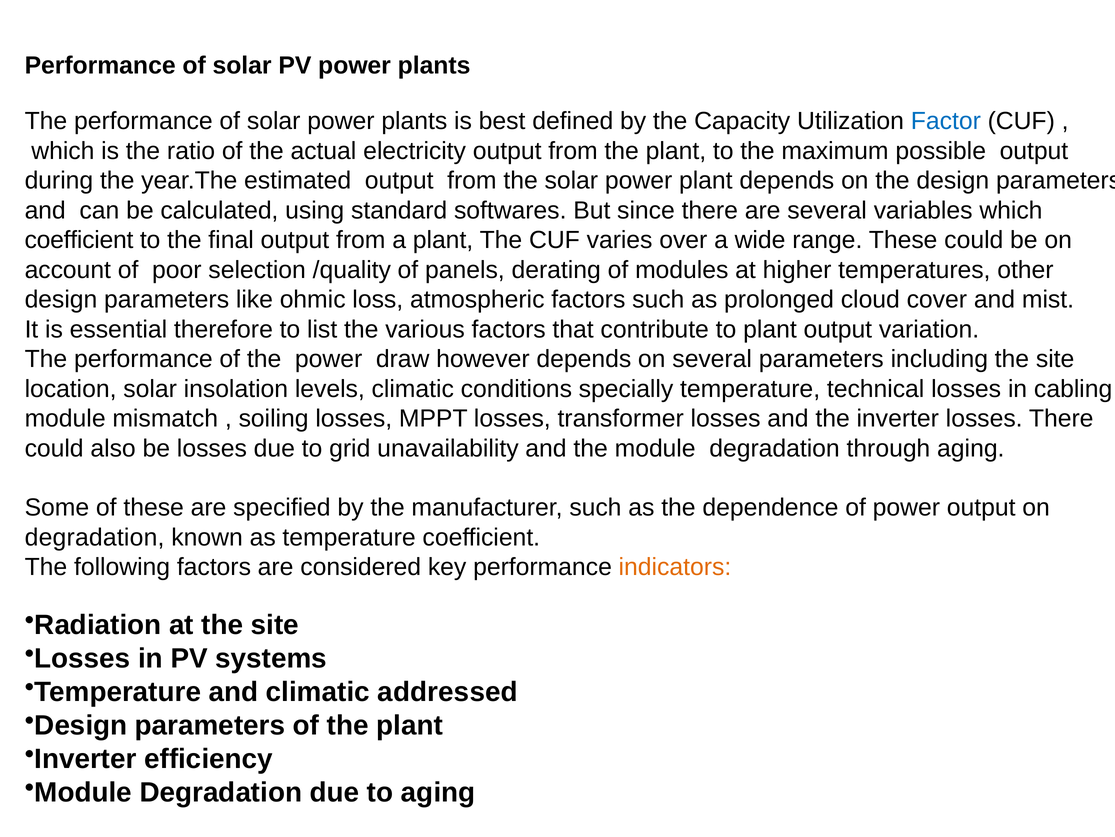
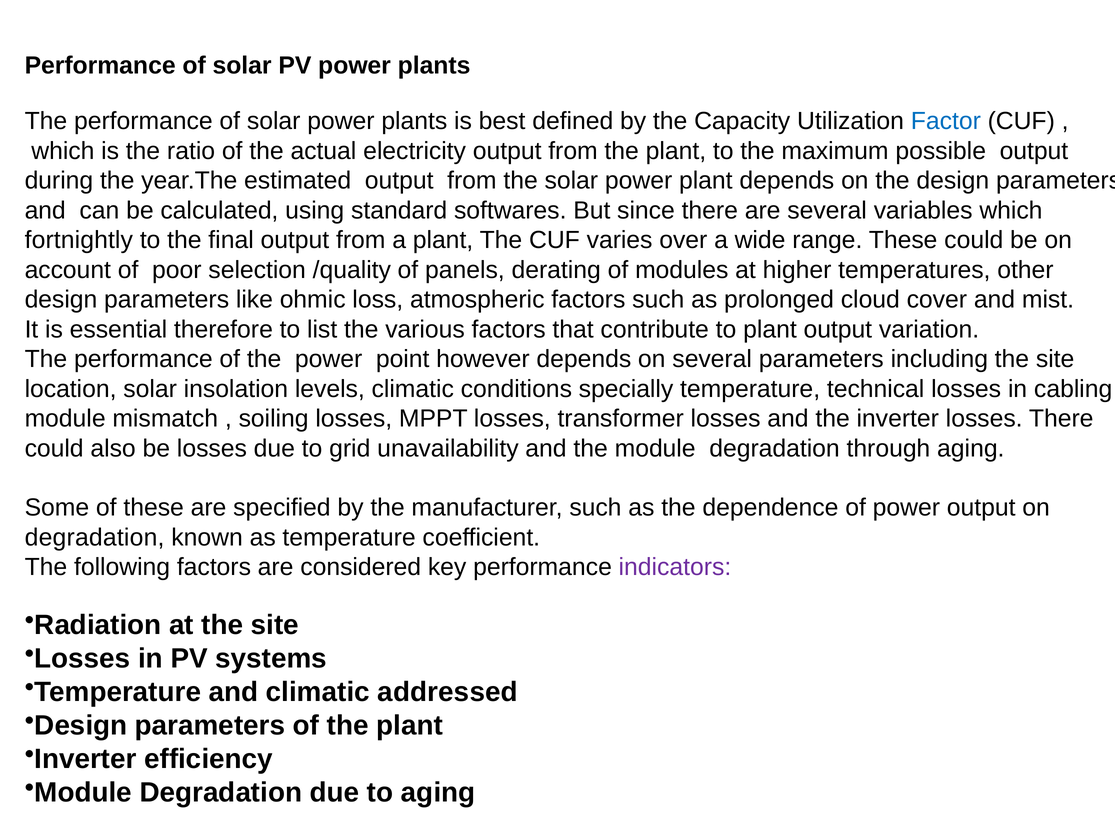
coefficient at (79, 240): coefficient -> fortnightly
draw: draw -> point
indicators colour: orange -> purple
